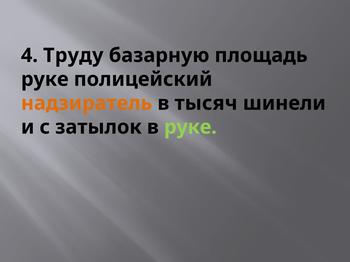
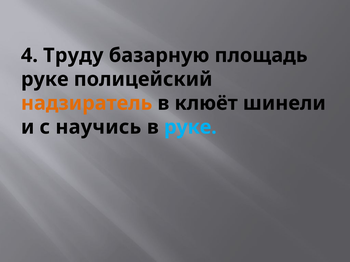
тысяч: тысяч -> клюёт
затылок: затылок -> научись
руке at (190, 127) colour: light green -> light blue
